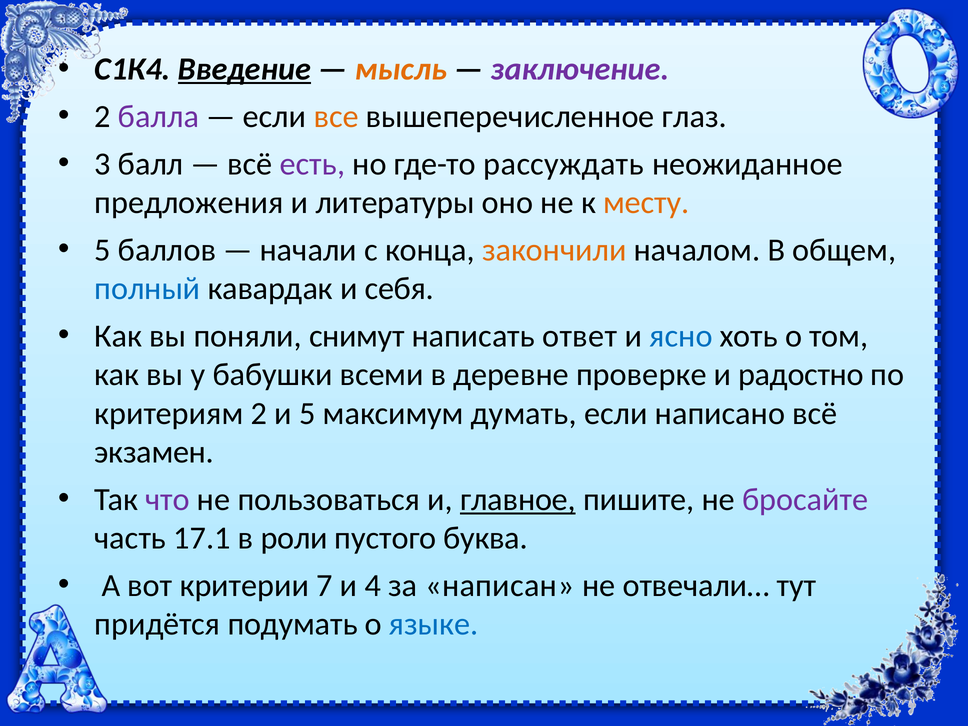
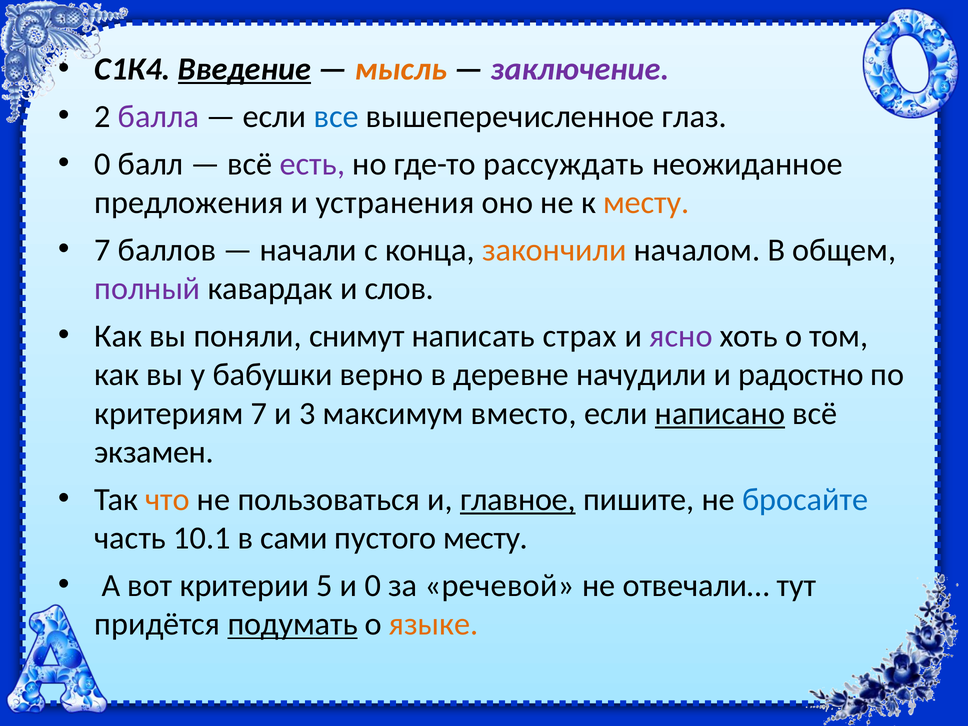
все colour: orange -> blue
3 at (103, 164): 3 -> 0
литературы: литературы -> устранения
5 at (103, 250): 5 -> 7
полный colour: blue -> purple
себя: себя -> слов
ответ: ответ -> страх
ясно colour: blue -> purple
всеми: всеми -> верно
проверке: проверке -> начудили
критериям 2: 2 -> 7
и 5: 5 -> 3
думать: думать -> вместо
написано underline: none -> present
что colour: purple -> orange
бросайте colour: purple -> blue
17.1: 17.1 -> 10.1
роли: роли -> сами
пустого буква: буква -> месту
7: 7 -> 5
и 4: 4 -> 0
написан: написан -> речевой
подумать underline: none -> present
языке colour: blue -> orange
